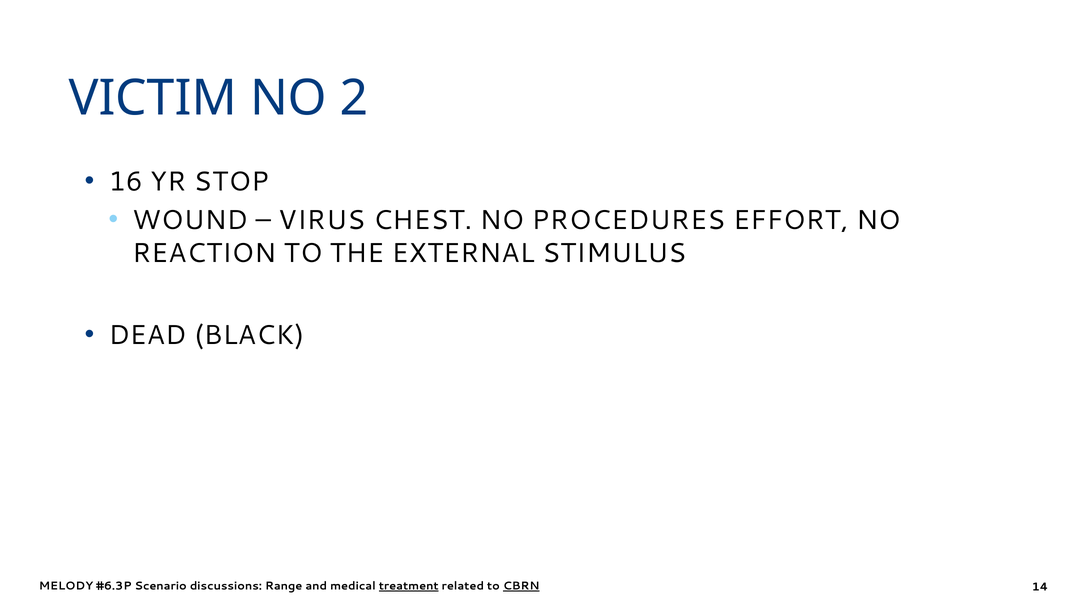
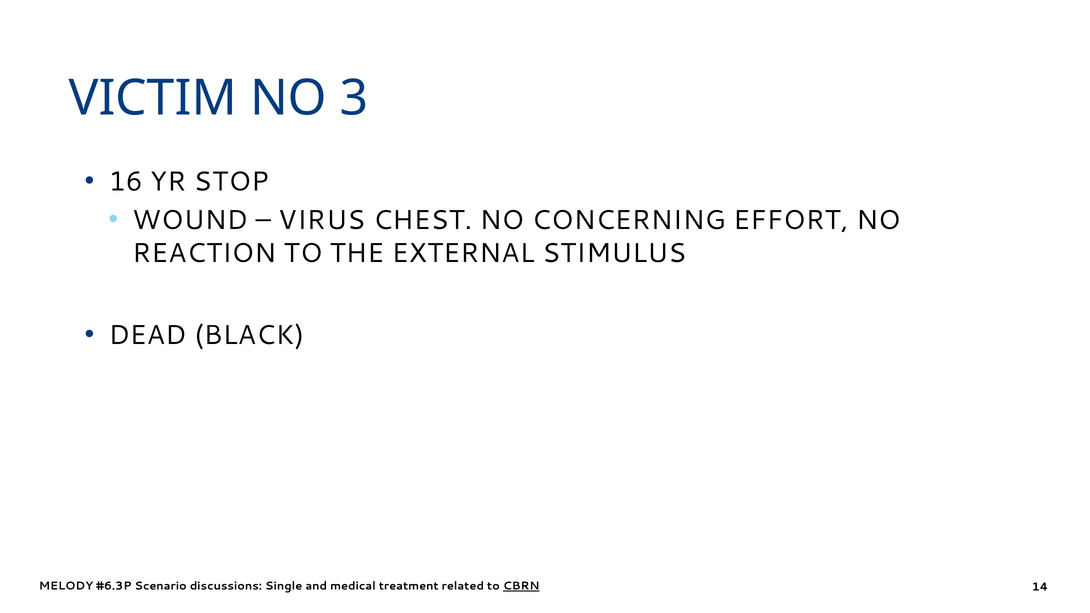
2: 2 -> 3
PROCEDURES: PROCEDURES -> CONCERNING
Range: Range -> Single
treatment underline: present -> none
